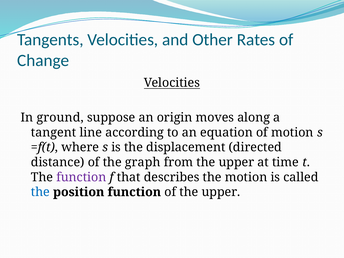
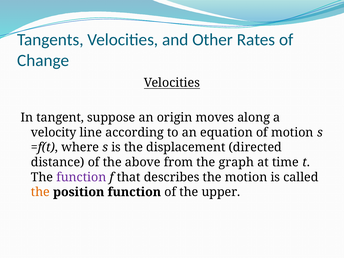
ground: ground -> tangent
tangent: tangent -> velocity
graph: graph -> above
from the upper: upper -> graph
the at (40, 192) colour: blue -> orange
